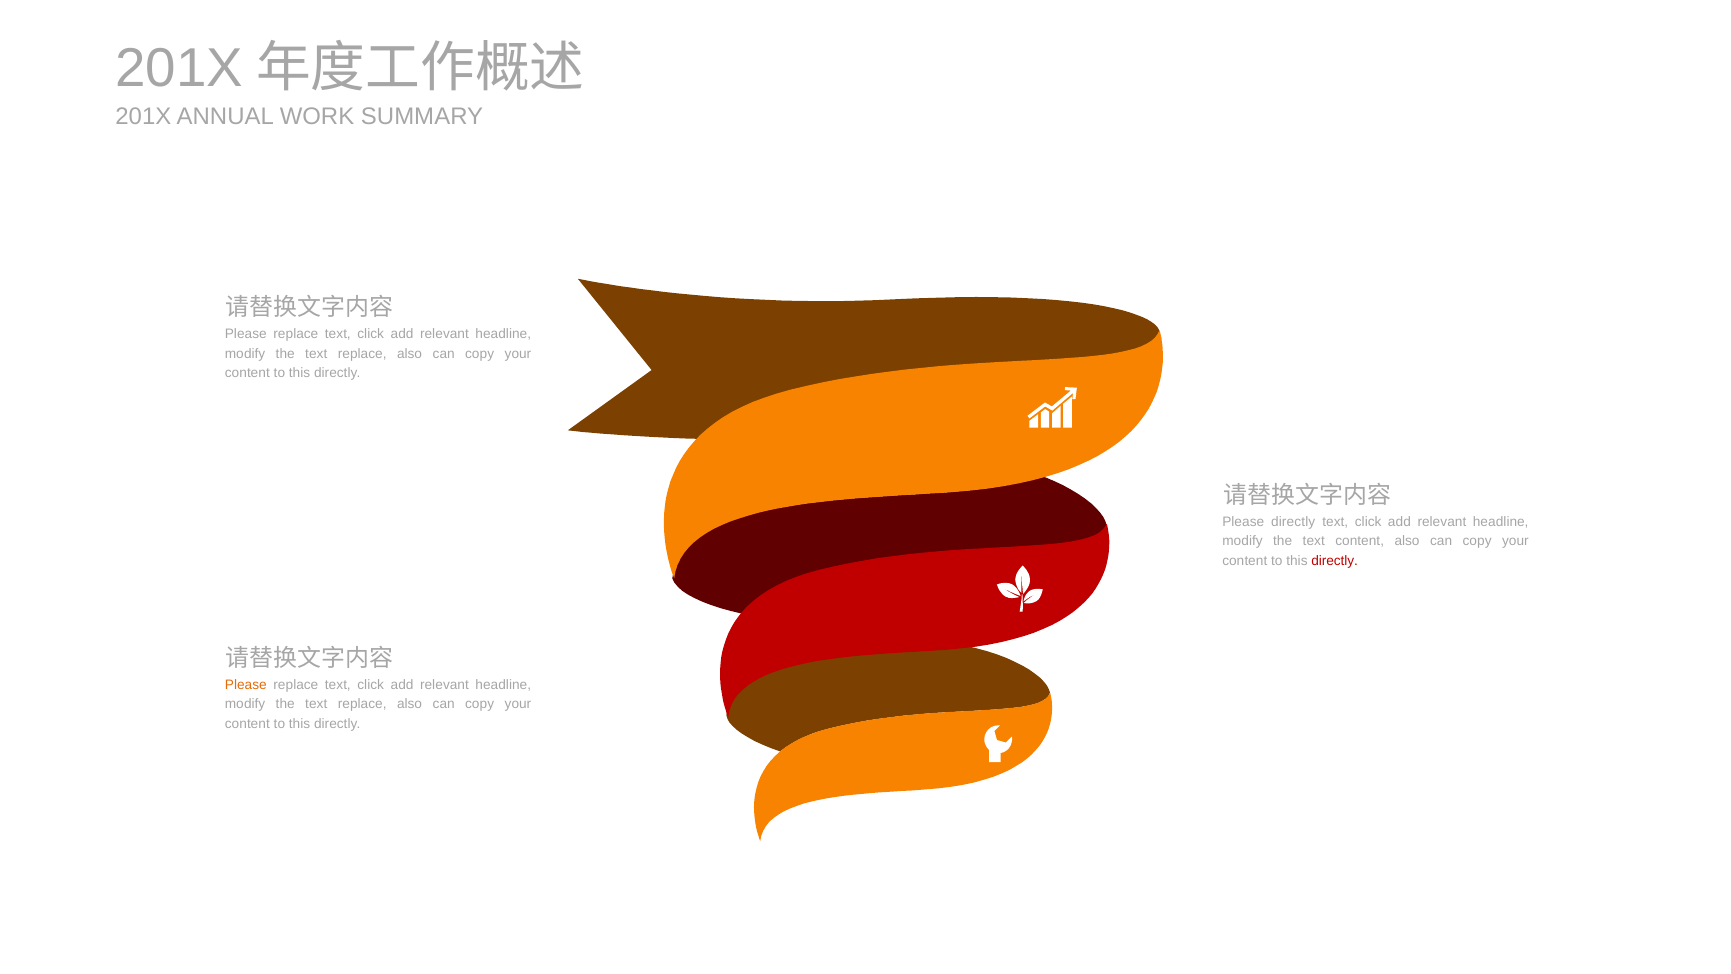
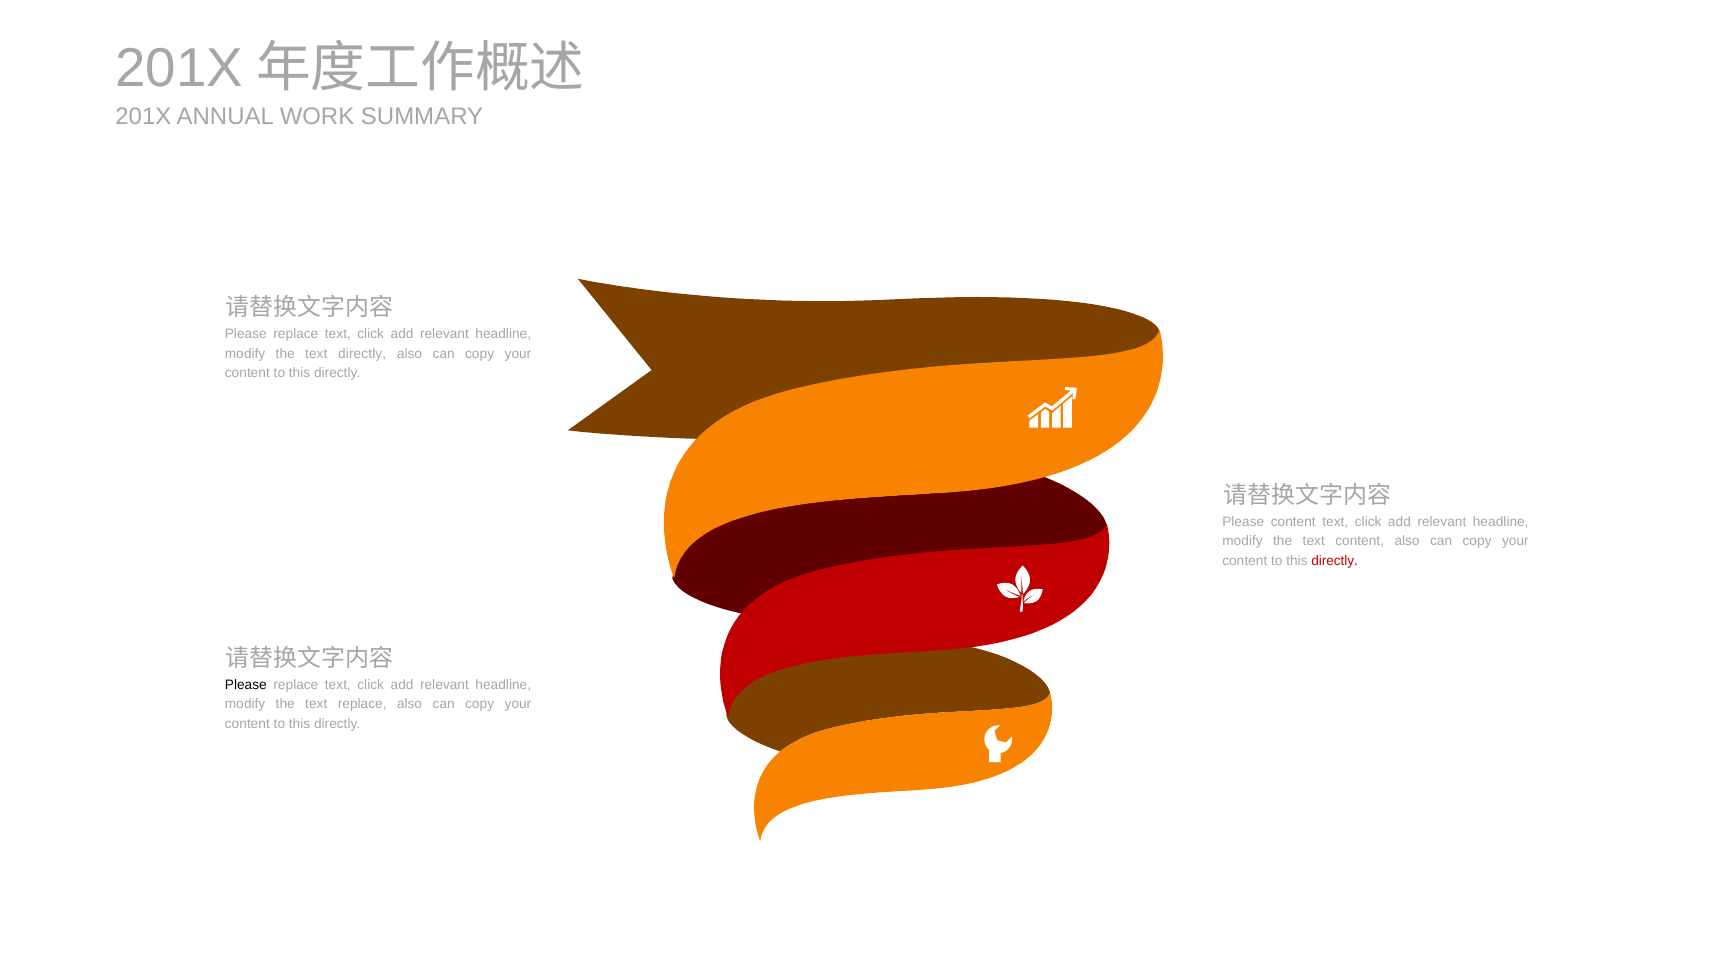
replace at (362, 354): replace -> directly
Please directly: directly -> content
Please at (246, 684) colour: orange -> black
